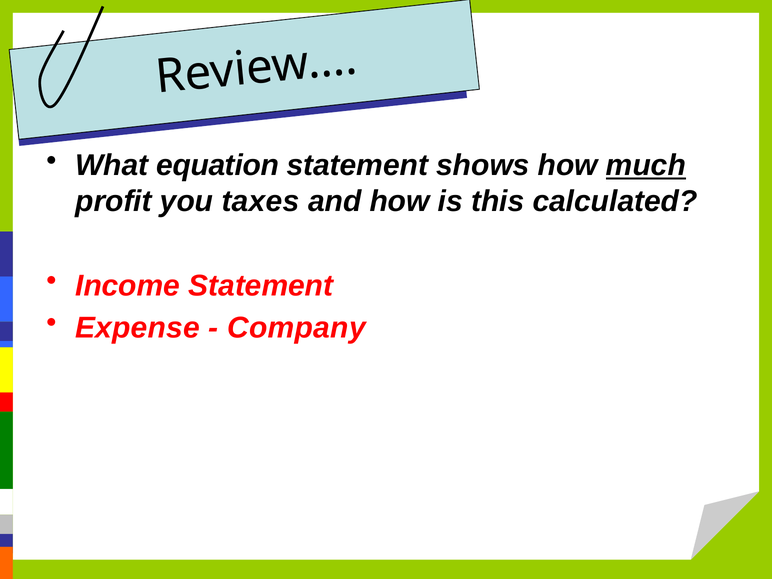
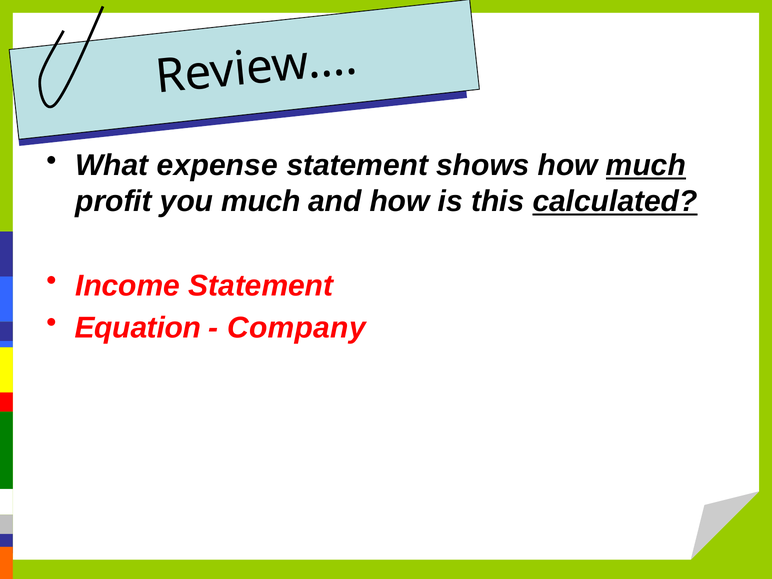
equation: equation -> expense
you taxes: taxes -> much
calculated underline: none -> present
Expense: Expense -> Equation
